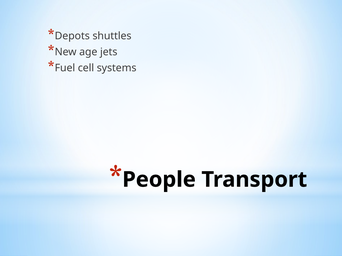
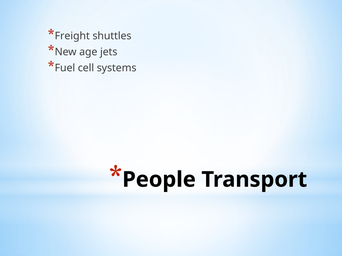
Depots: Depots -> Freight
